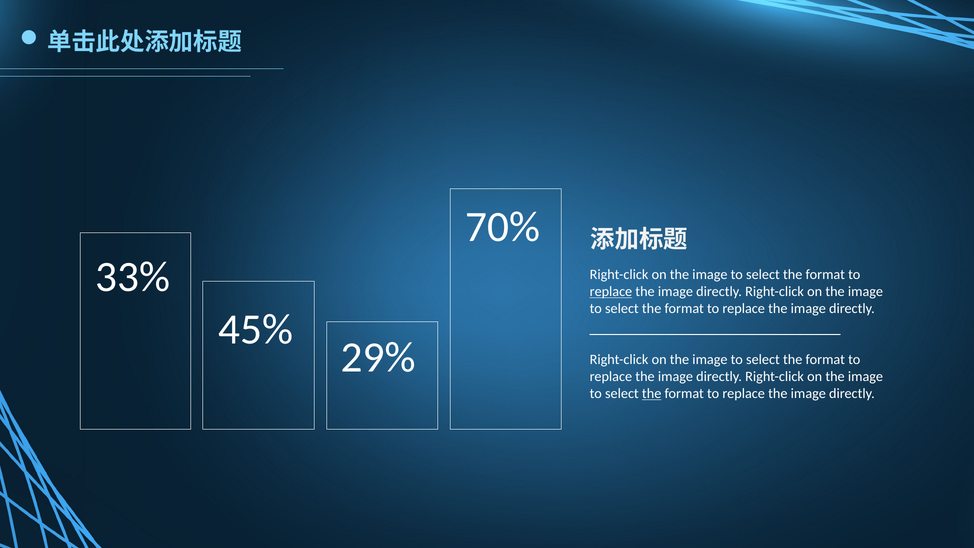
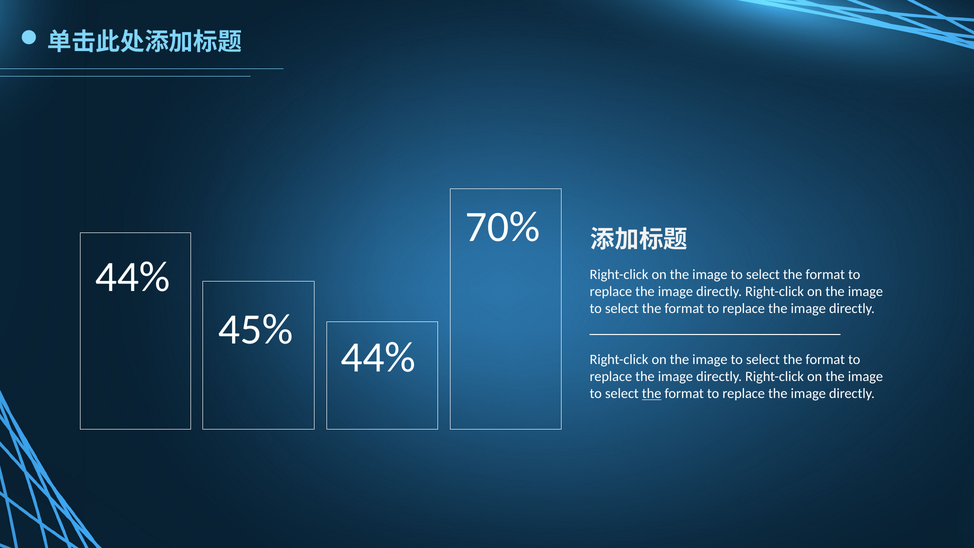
33% at (133, 277): 33% -> 44%
replace at (611, 292) underline: present -> none
29% at (378, 357): 29% -> 44%
